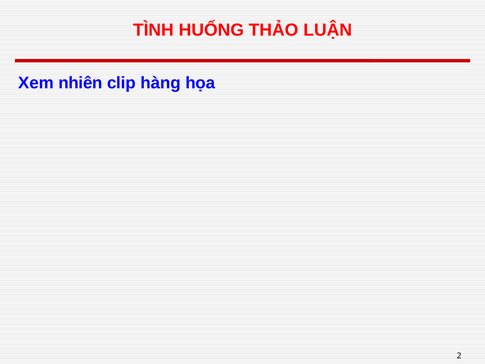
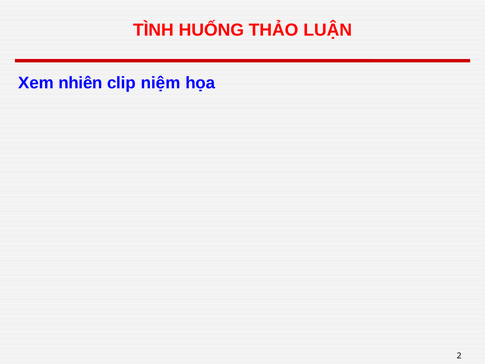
hàng: hàng -> niệm
